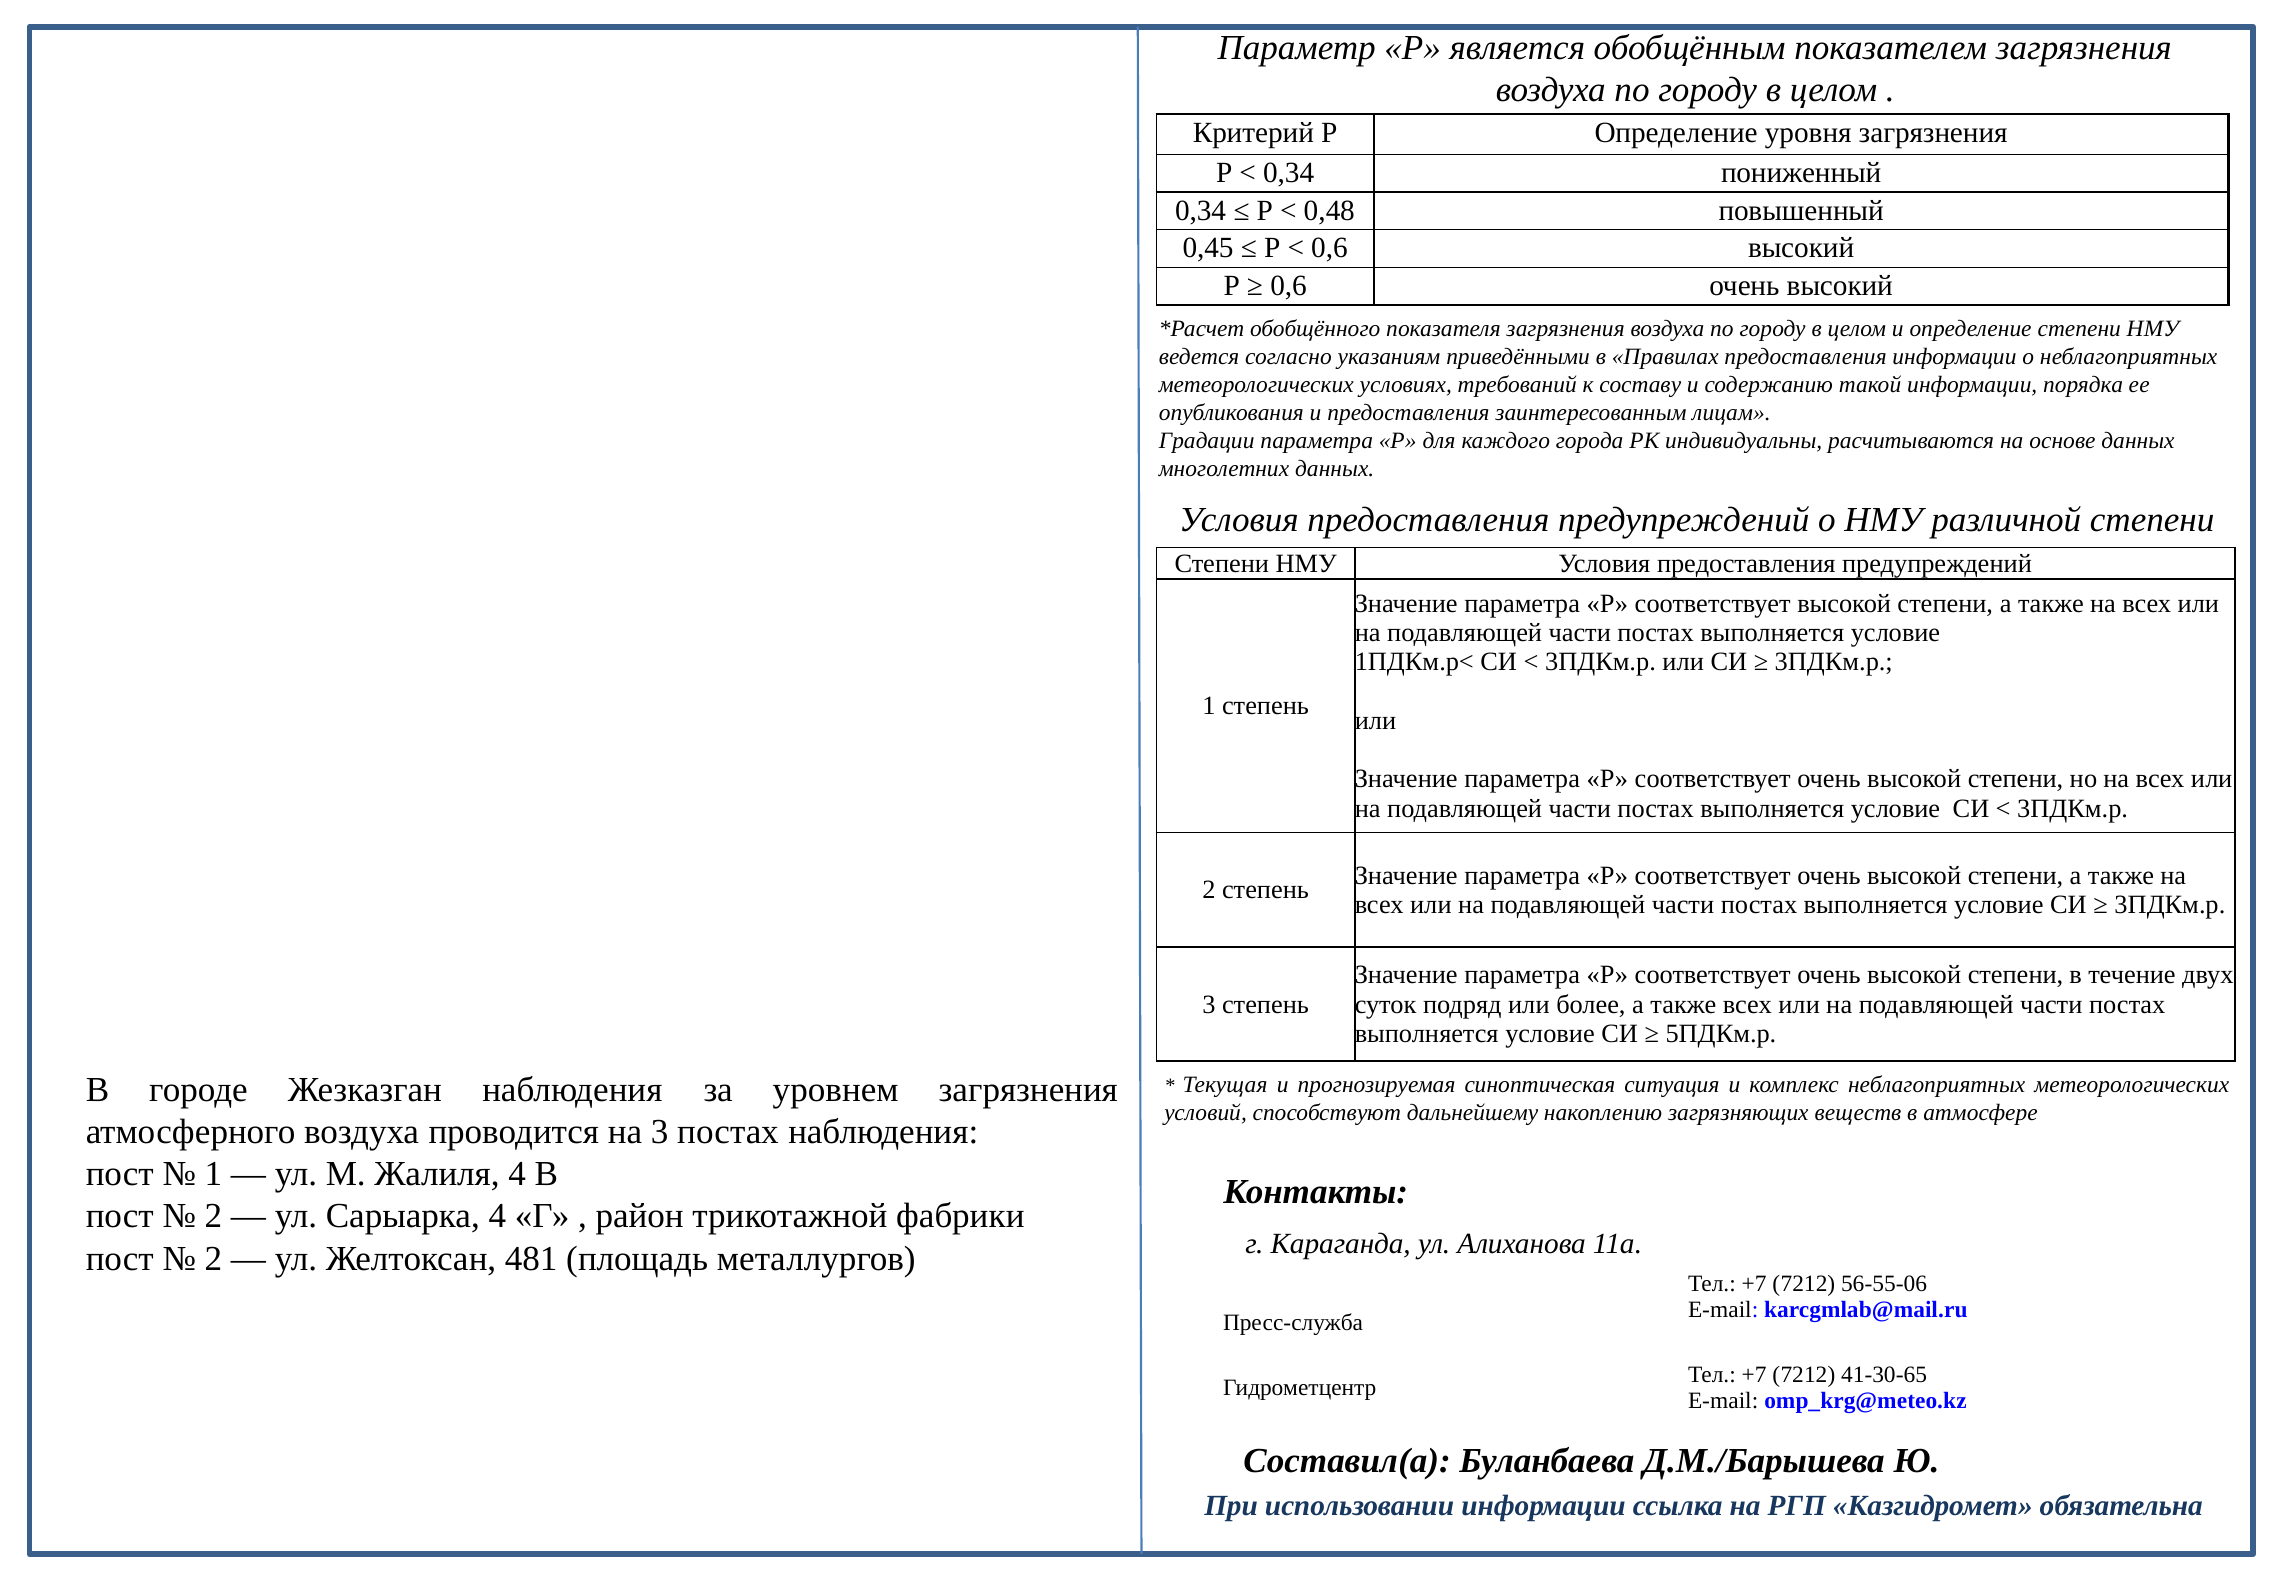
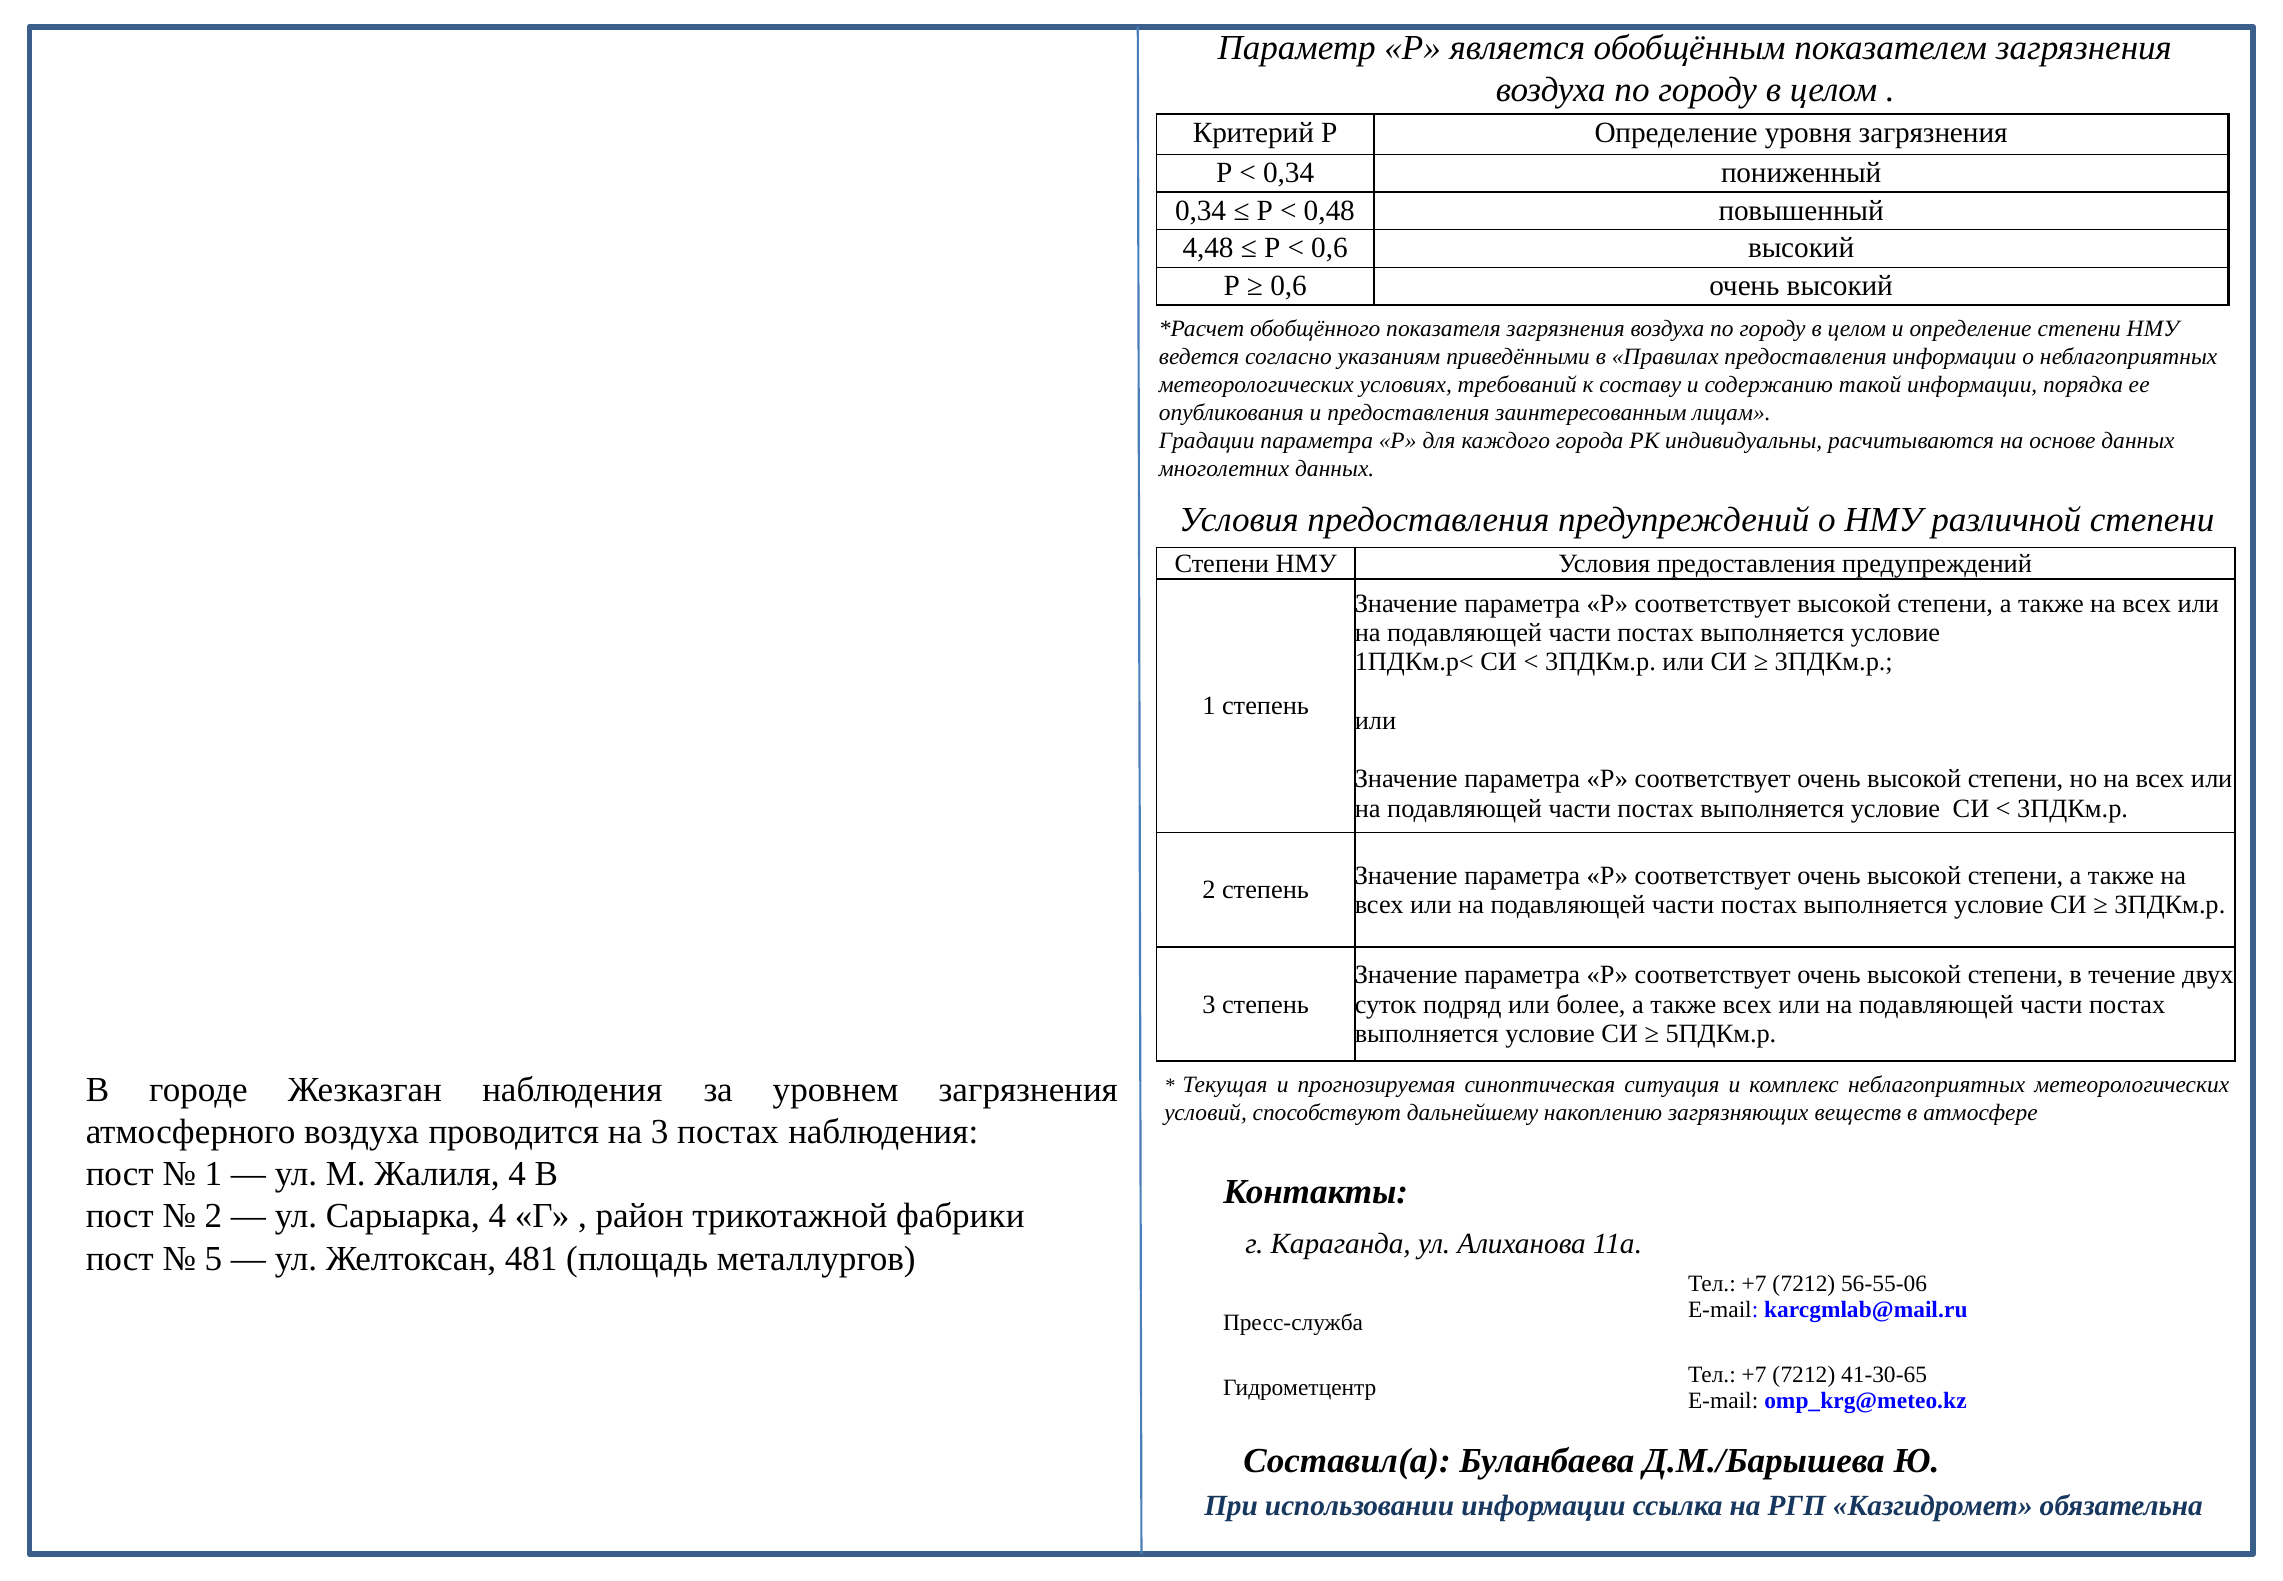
0,45: 0,45 -> 4,48
2 at (213, 1258): 2 -> 5
